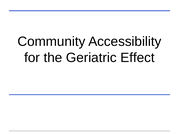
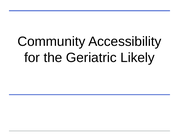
Effect: Effect -> Likely
